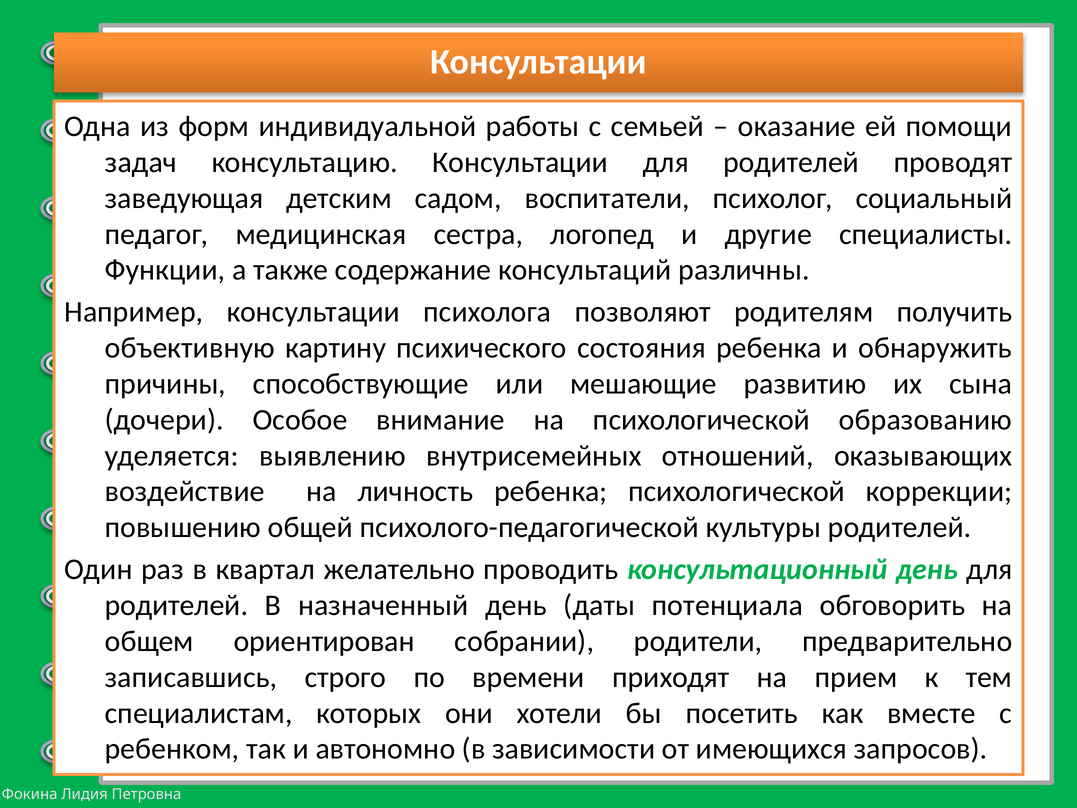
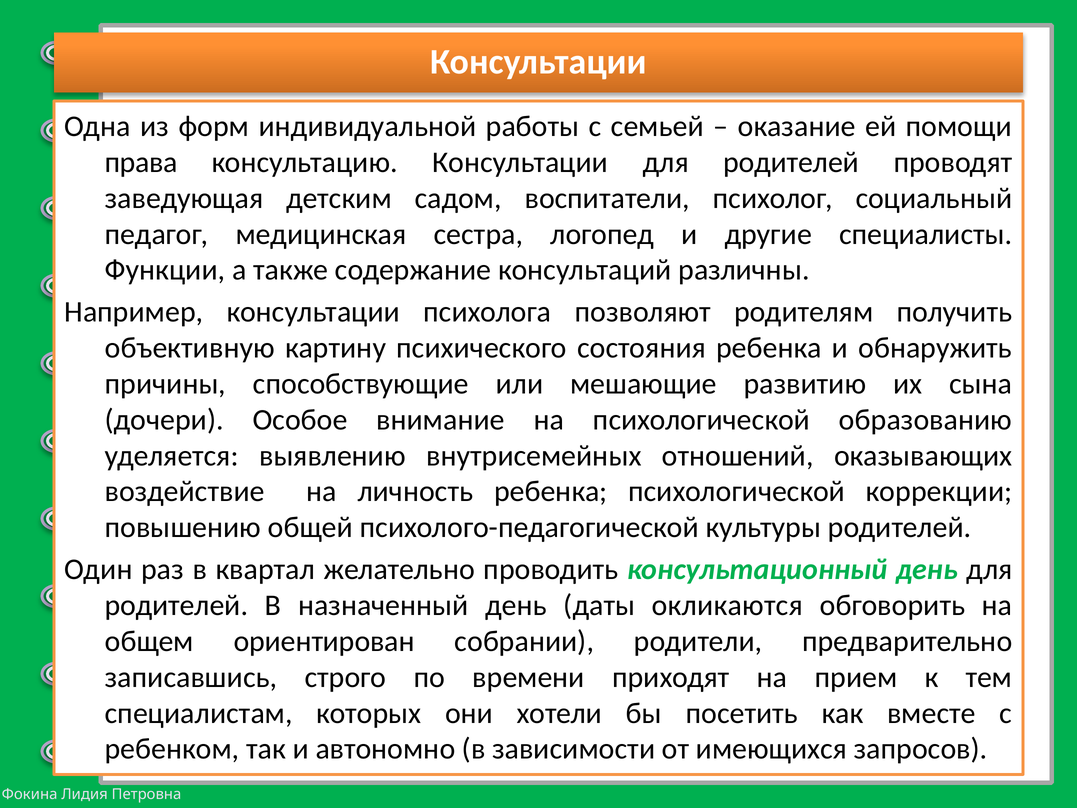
задач: задач -> права
потенциала: потенциала -> окликаются
